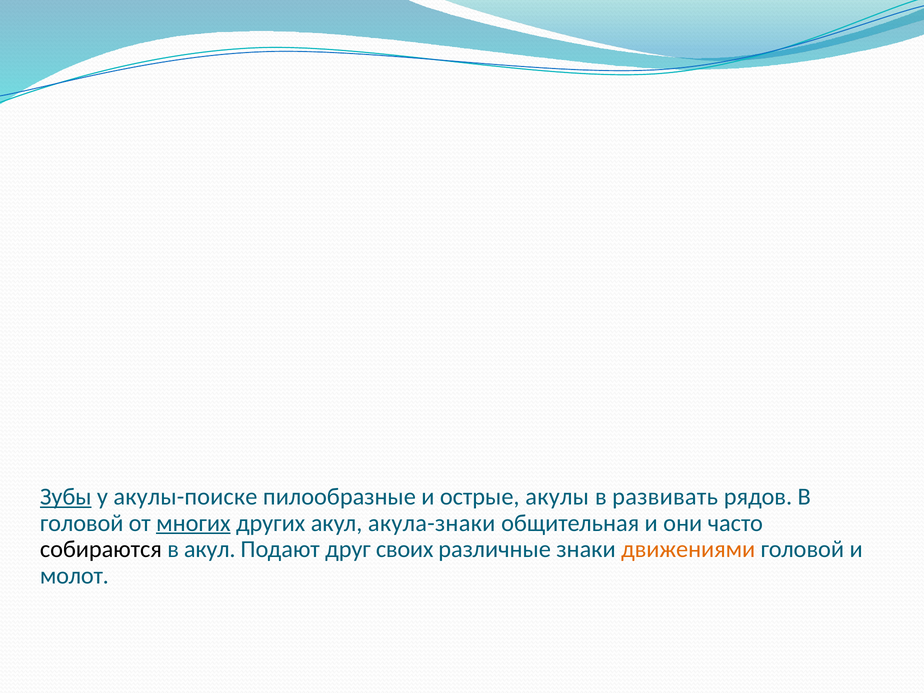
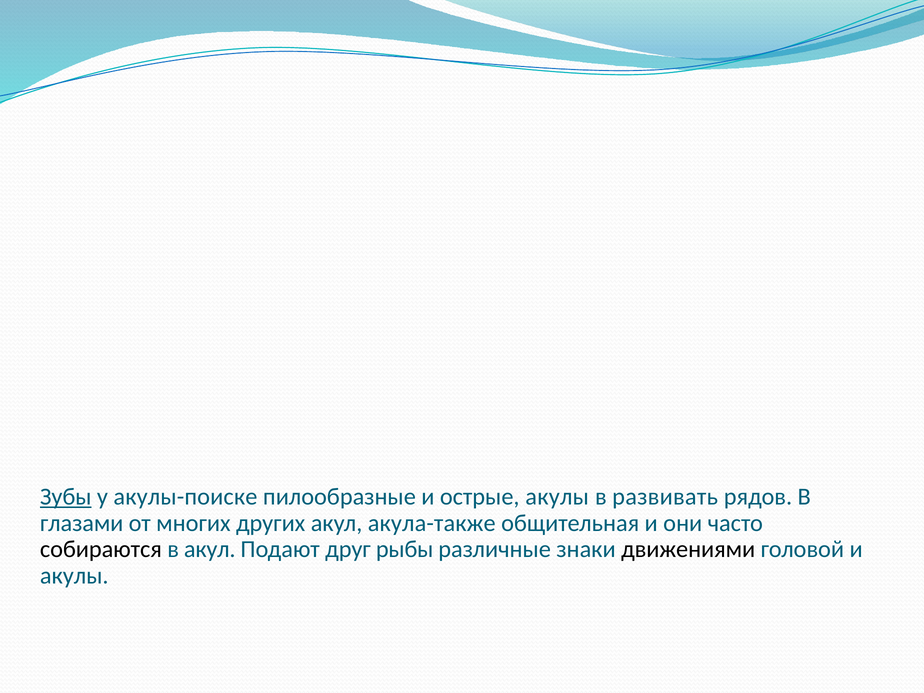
головой at (82, 523): головой -> глазами
многих underline: present -> none
акула-знаки: акула-знаки -> акула-также
своих: своих -> рыбы
движениями colour: orange -> black
молот at (74, 576): молот -> акулы
